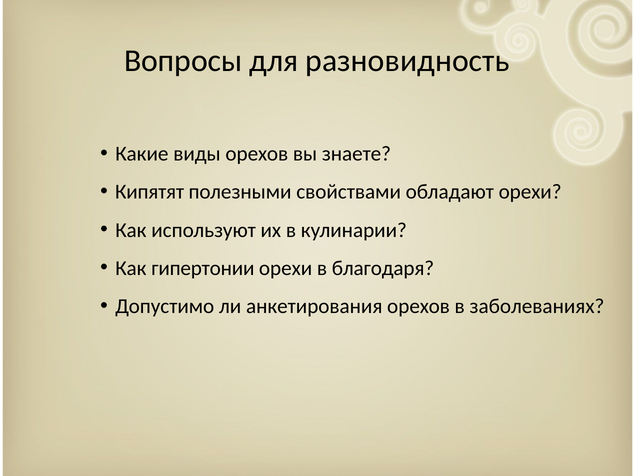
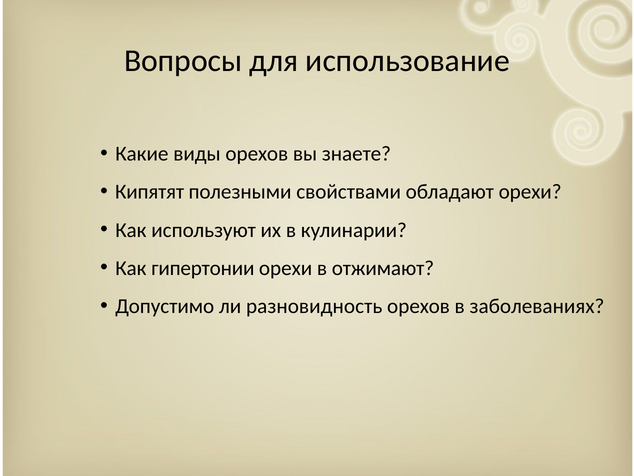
разновидность: разновидность -> использование
благодаря: благодаря -> отжимают
анкетирования: анкетирования -> разновидность
